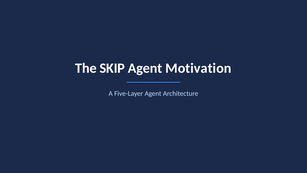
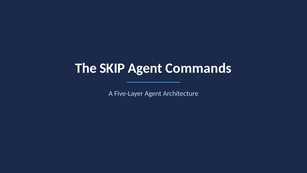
Motivation: Motivation -> Commands
